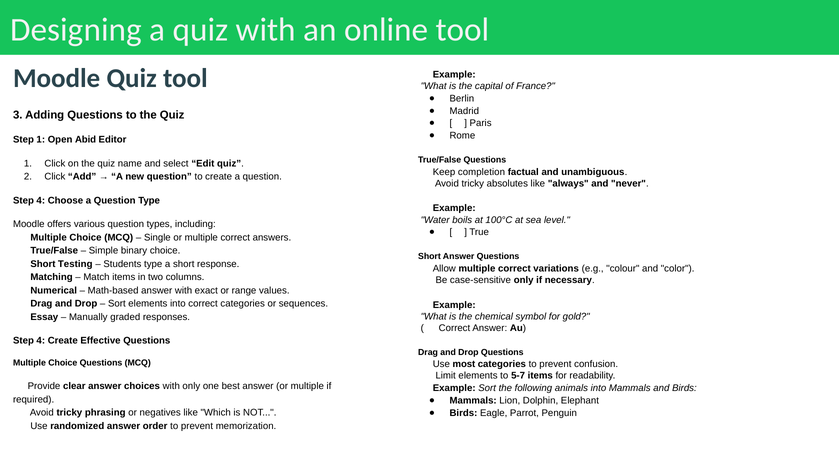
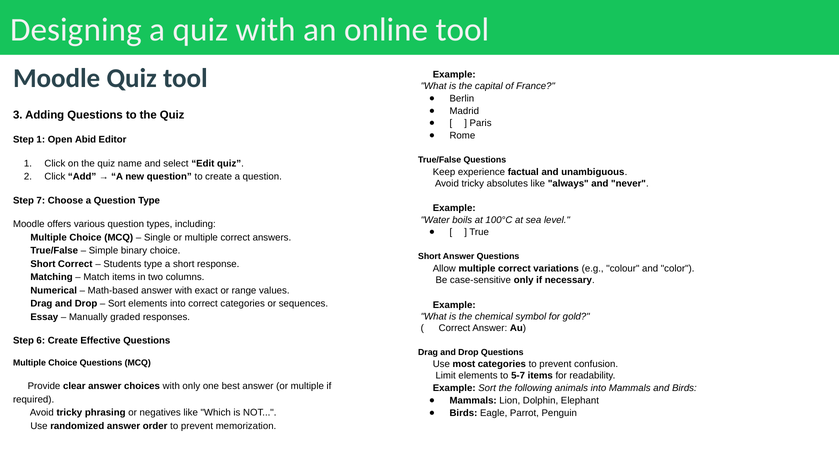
completion: completion -> experience
4 at (41, 200): 4 -> 7
Short Testing: Testing -> Correct
4 at (41, 341): 4 -> 6
